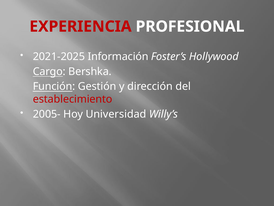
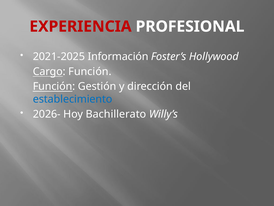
Cargo Bershka: Bershka -> Función
establecimiento colour: red -> blue
2005-: 2005- -> 2026-
Universidad: Universidad -> Bachillerato
